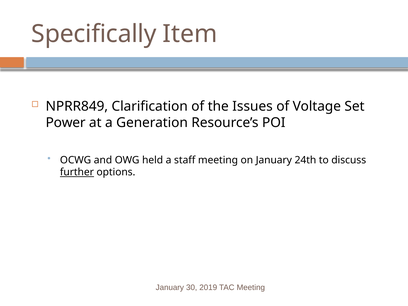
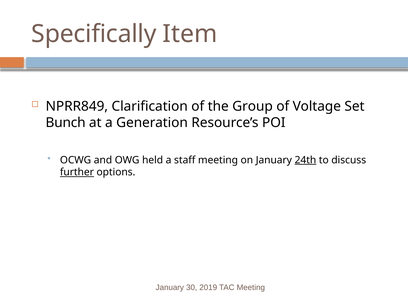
Issues: Issues -> Group
Power: Power -> Bunch
24th underline: none -> present
